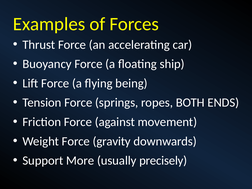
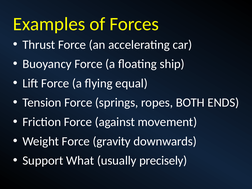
being: being -> equal
More: More -> What
